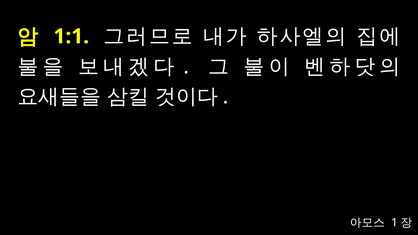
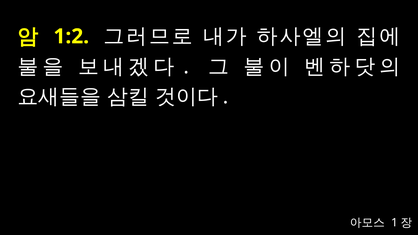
1:1: 1:1 -> 1:2
